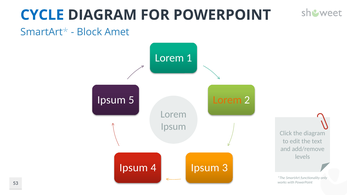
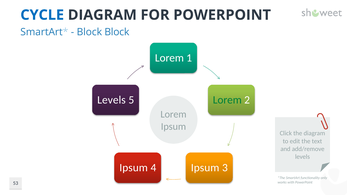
Block Amet: Amet -> Block
Ipsum at (111, 100): Ipsum -> Levels
Lorem at (227, 100) colour: orange -> green
